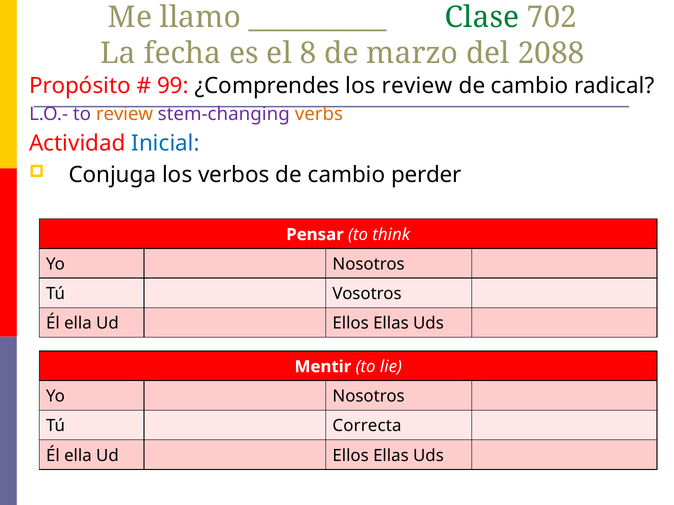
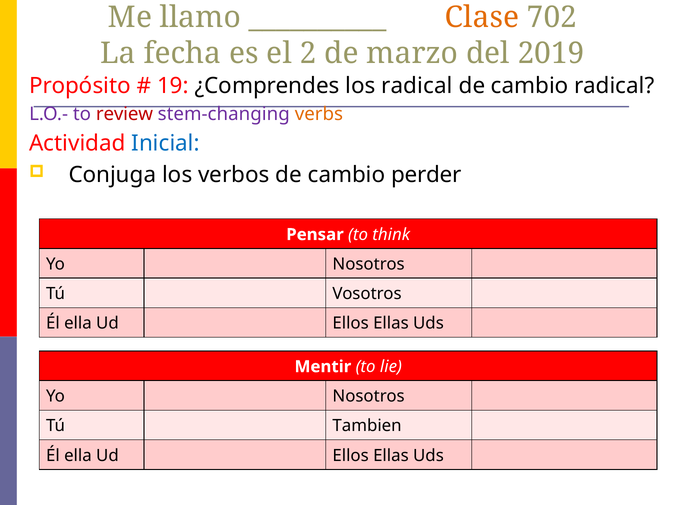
Clase colour: green -> orange
8: 8 -> 2
2088: 2088 -> 2019
99: 99 -> 19
los review: review -> radical
review at (124, 114) colour: orange -> red
Correcta: Correcta -> Tambien
